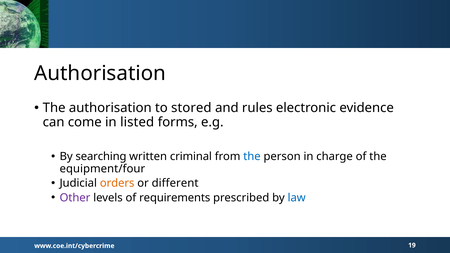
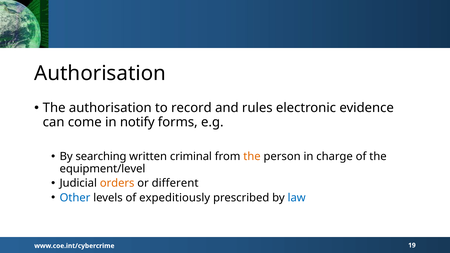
stored: stored -> record
listed: listed -> notify
the at (252, 157) colour: blue -> orange
equipment/four: equipment/four -> equipment/level
Other colour: purple -> blue
requirements: requirements -> expeditiously
